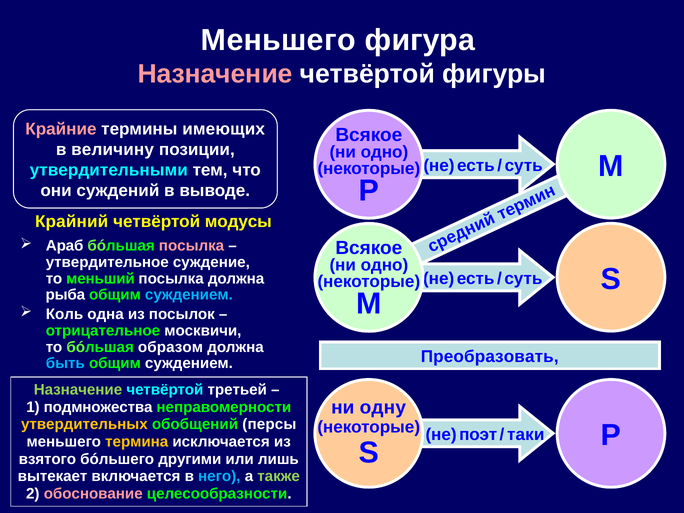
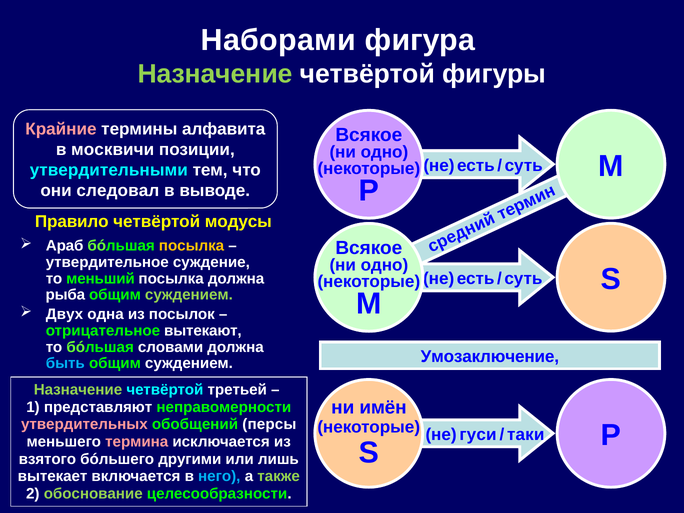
Меньшего at (278, 40): Меньшего -> Наборами
Назначение at (215, 74) colour: pink -> light green
имеющих: имеющих -> алфавита
величину: величину -> москвичи
суждений: суждений -> следовал
Крайний: Крайний -> Правило
посылка at (192, 246) colour: pink -> yellow
суждением at (189, 295) colour: light blue -> light green
Коль: Коль -> Двух
москвичи: москвичи -> вытекают
образом: образом -> словами
Преобразовать: Преобразовать -> Умозаключение
одну: одну -> имён
подмножества: подмножества -> представляют
утвердительных colour: yellow -> pink
поэт: поэт -> гуси
термина colour: yellow -> pink
обоснование colour: pink -> light green
